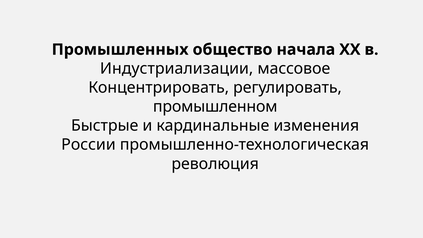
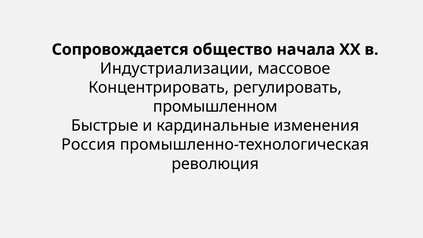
Промышленных: Промышленных -> Сопровождается
России: России -> Россия
